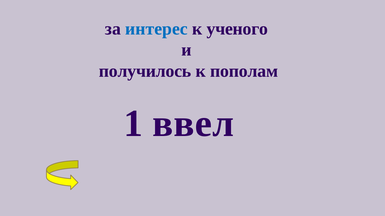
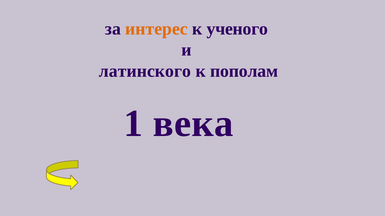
интерес colour: blue -> orange
получилось: получилось -> латинского
ввел: ввел -> века
